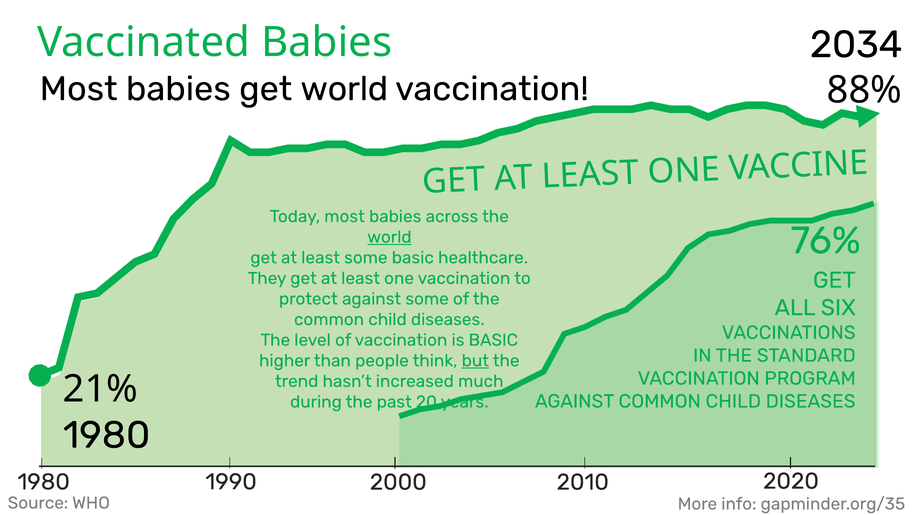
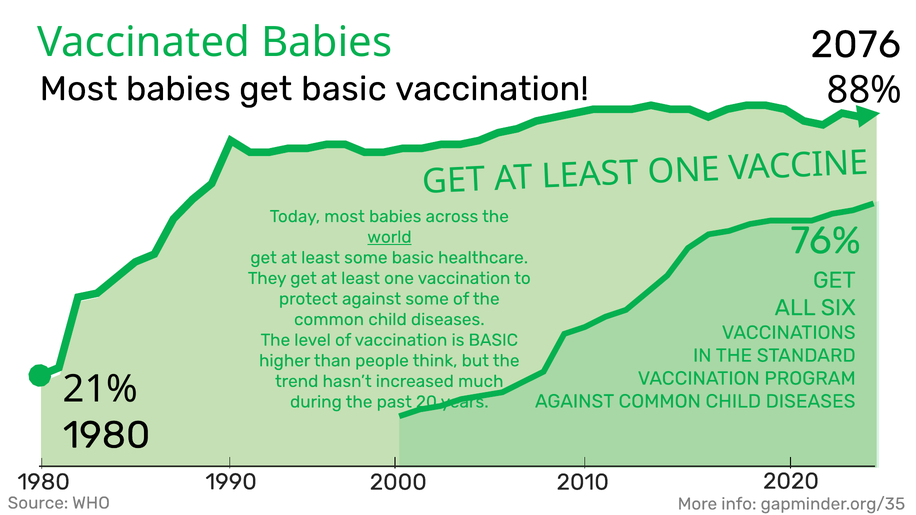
2034: 2034 -> 2076
get world: world -> basic
but underline: present -> none
